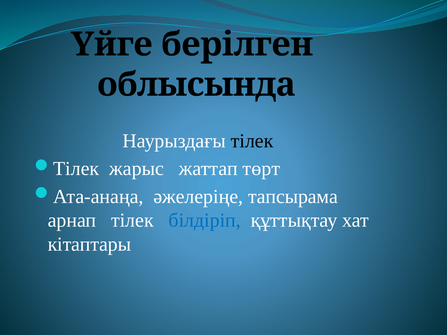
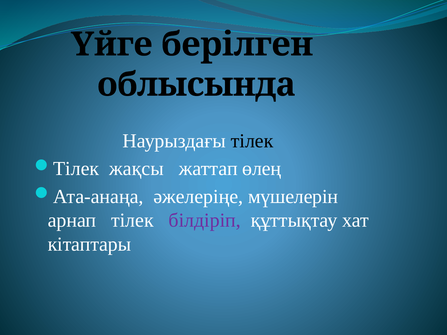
жарыс: жарыс -> жақсы
төрт: төрт -> өлең
тапсырама: тапсырама -> мүшелерін
білдіріп colour: blue -> purple
